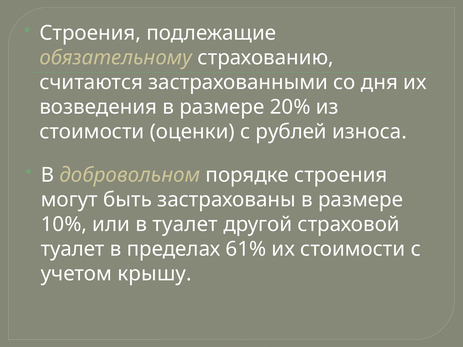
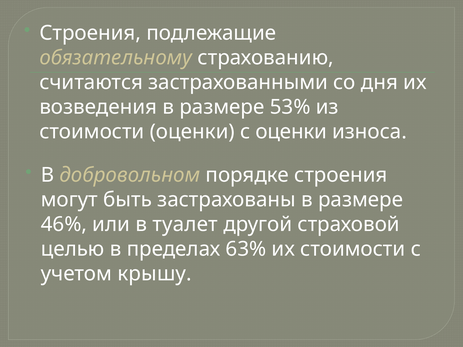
20%: 20% -> 53%
с рублей: рублей -> оценки
10%: 10% -> 46%
туалет at (73, 249): туалет -> целью
61%: 61% -> 63%
